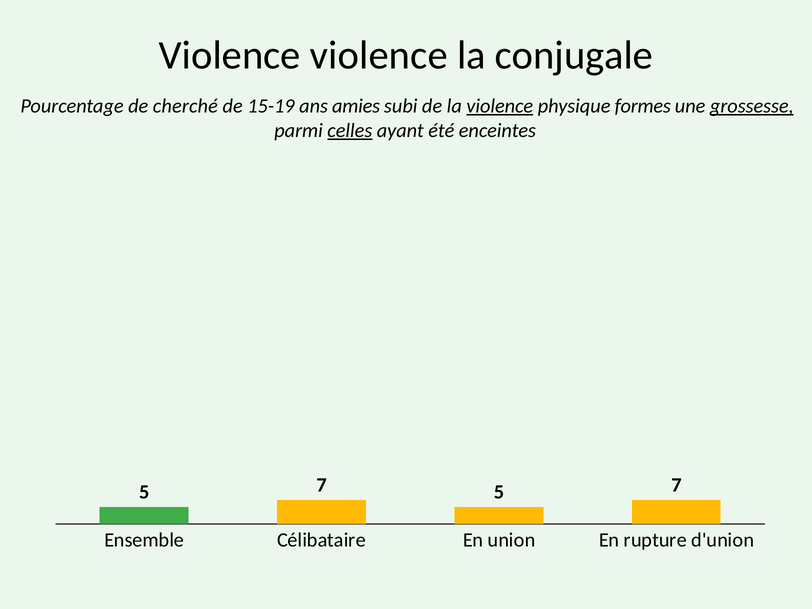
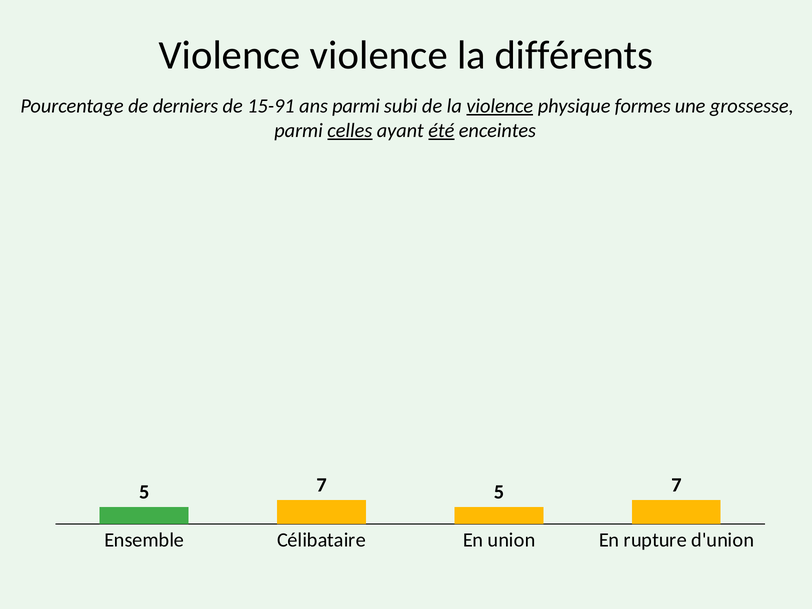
conjugale: conjugale -> différents
cherché: cherché -> derniers
15-19: 15-19 -> 15-91
ans amies: amies -> parmi
grossesse underline: present -> none
été underline: none -> present
